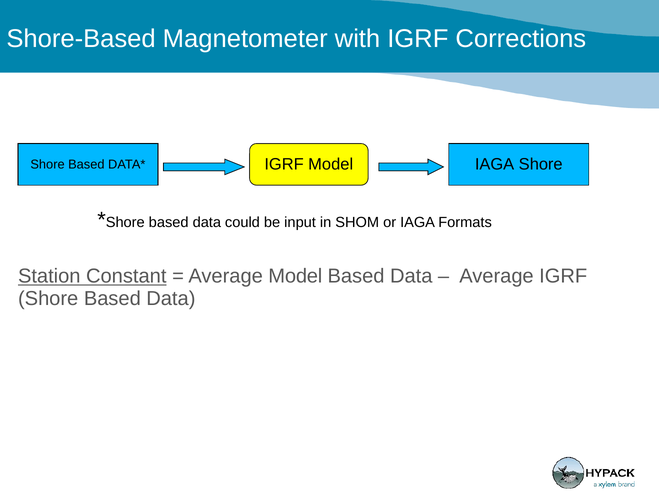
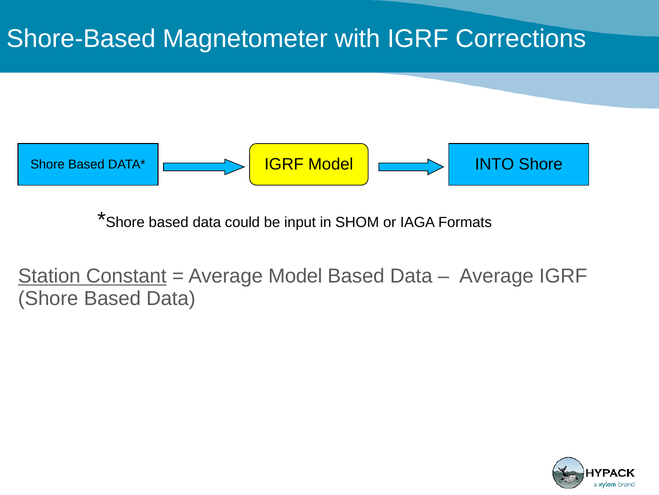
IAGA at (495, 164): IAGA -> INTO
